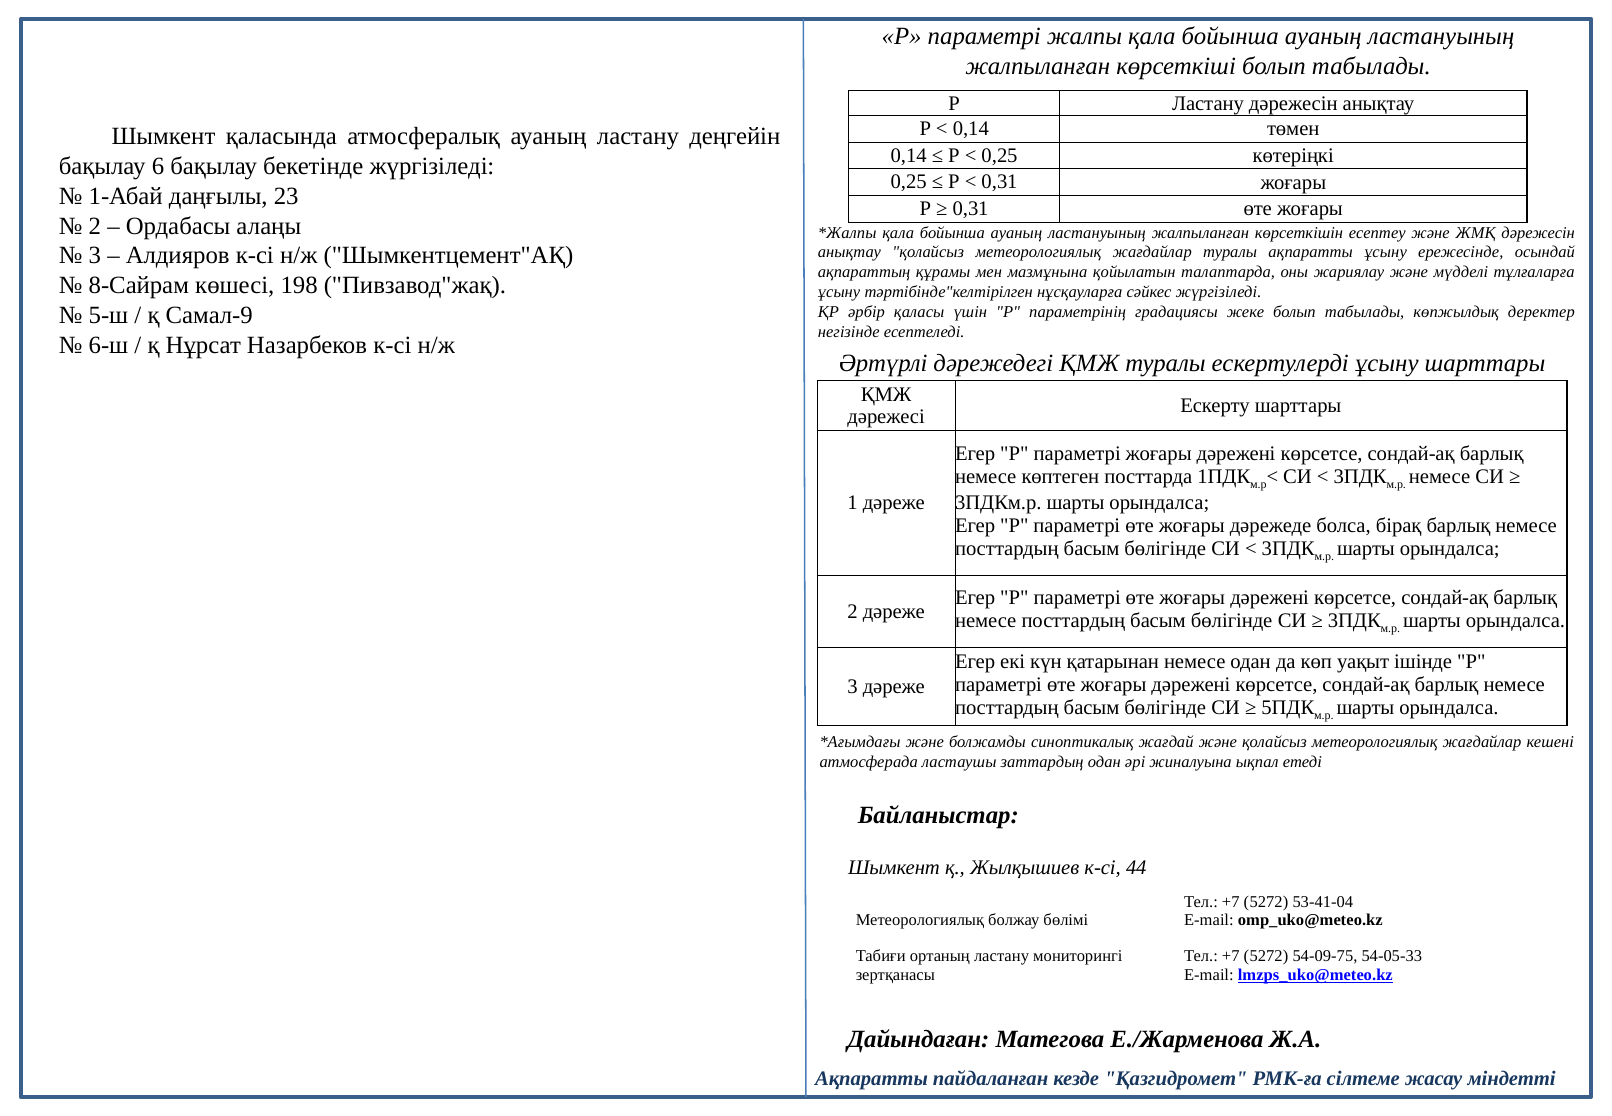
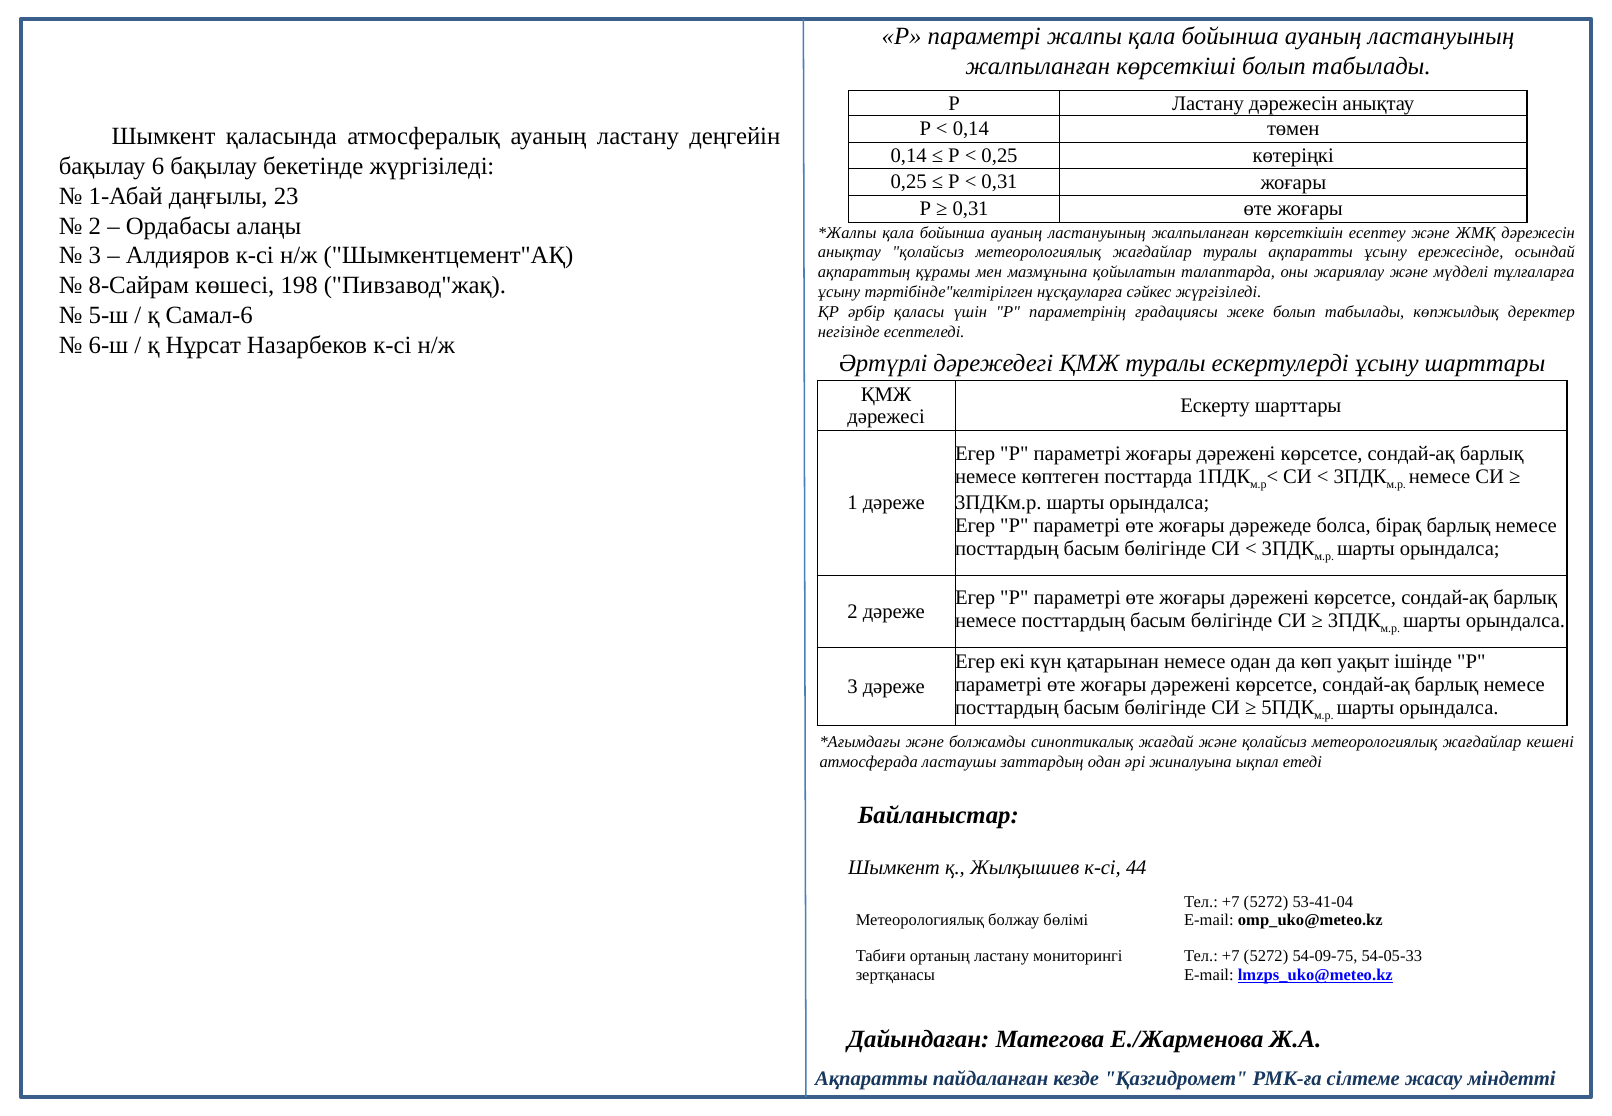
Самал-9: Самал-9 -> Самал-6
